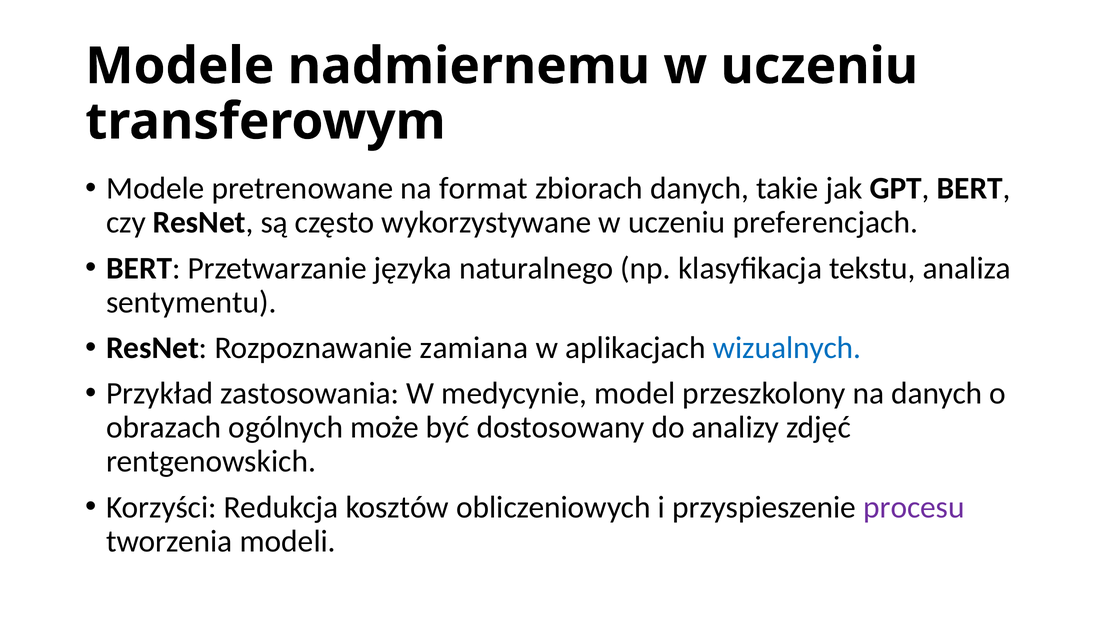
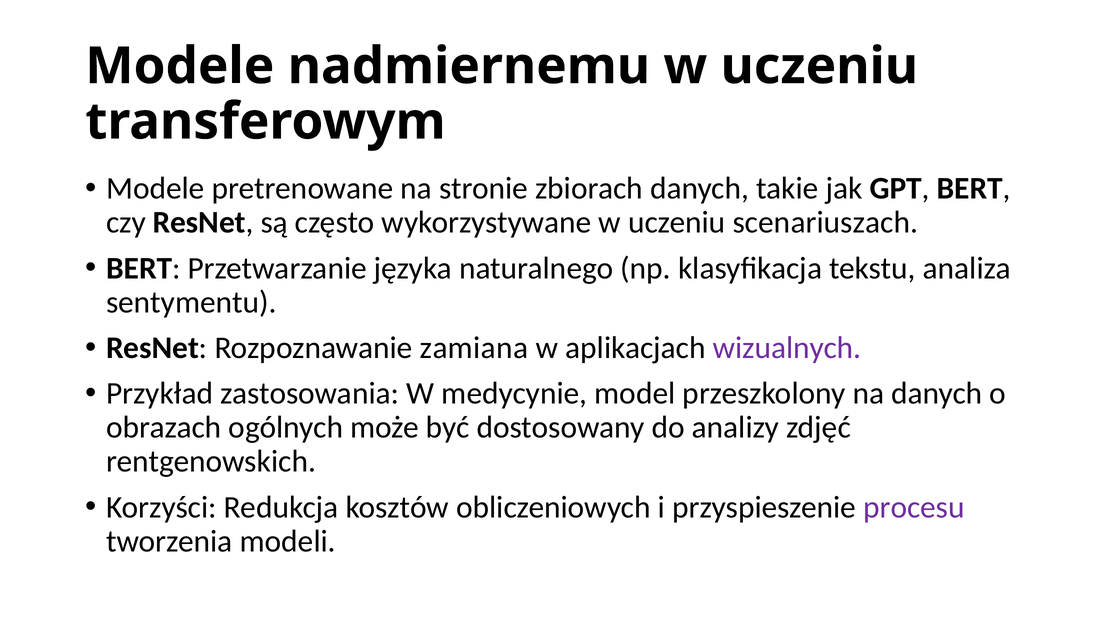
format: format -> stronie
preferencjach: preferencjach -> scenariuszach
wizualnych colour: blue -> purple
